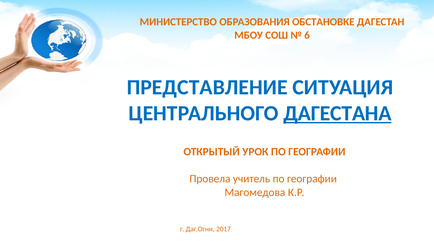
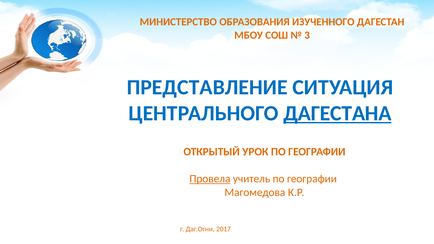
ОБСТАНОВКЕ: ОБСТАНОВКЕ -> ИЗУЧЕННОГО
6: 6 -> 3
Провела underline: none -> present
